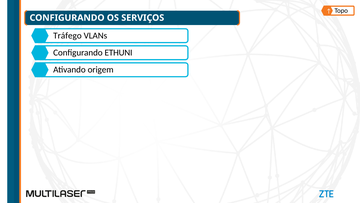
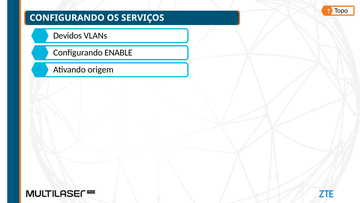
Tráfego: Tráfego -> Devidos
ETHUNI: ETHUNI -> ENABLE
